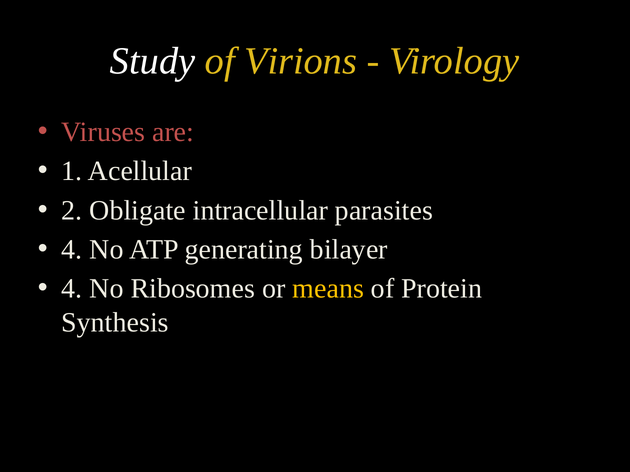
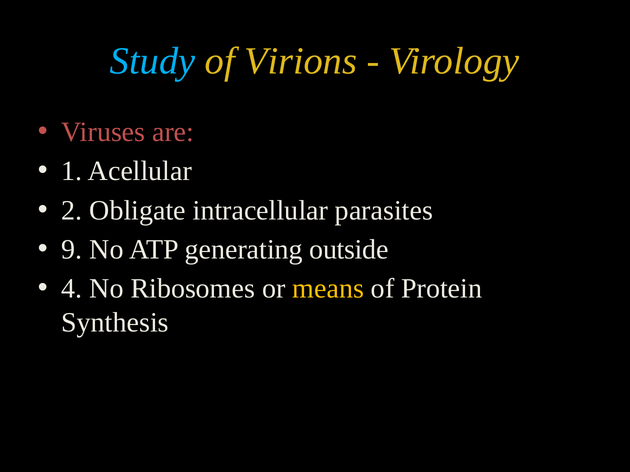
Study colour: white -> light blue
4 at (72, 250): 4 -> 9
bilayer: bilayer -> outside
